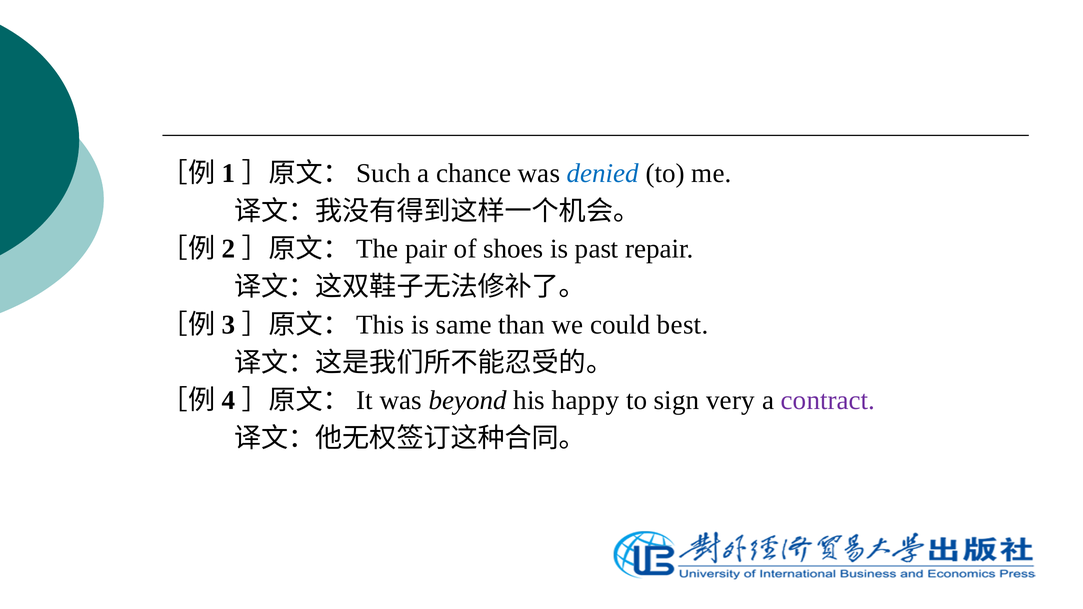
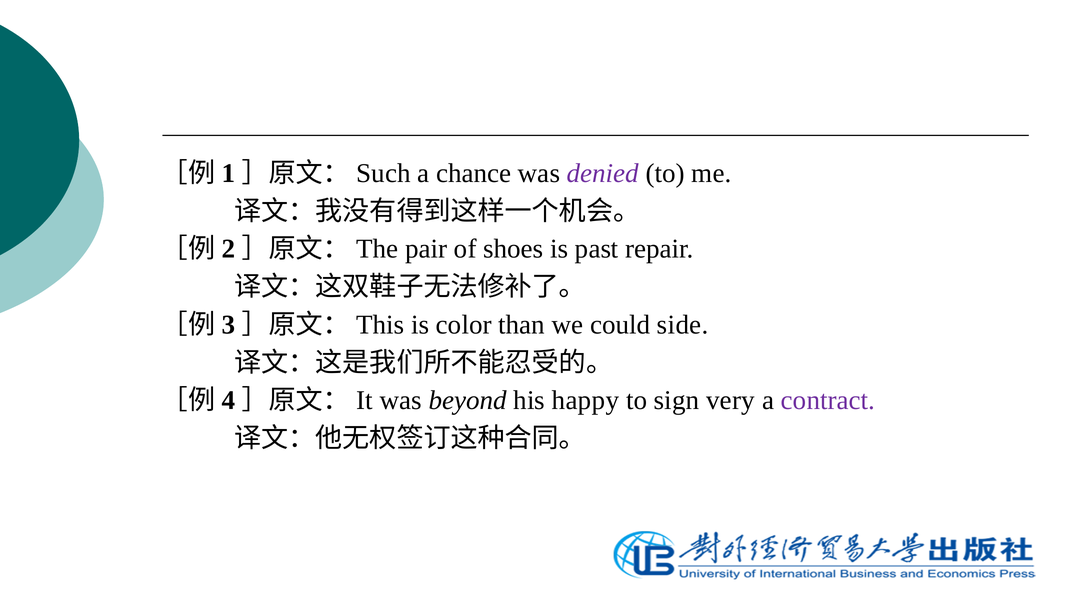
denied colour: blue -> purple
same: same -> color
best: best -> side
